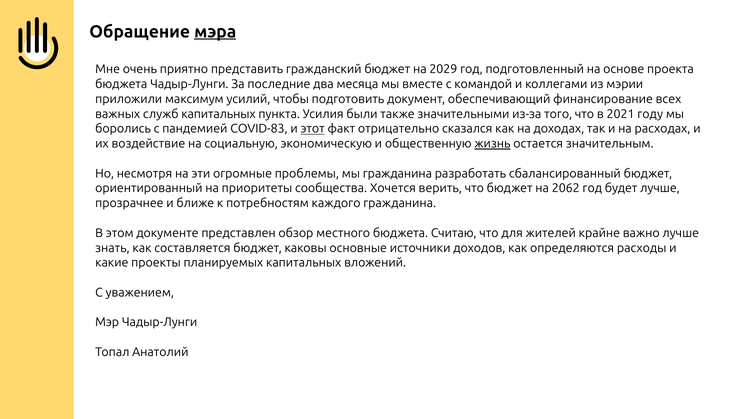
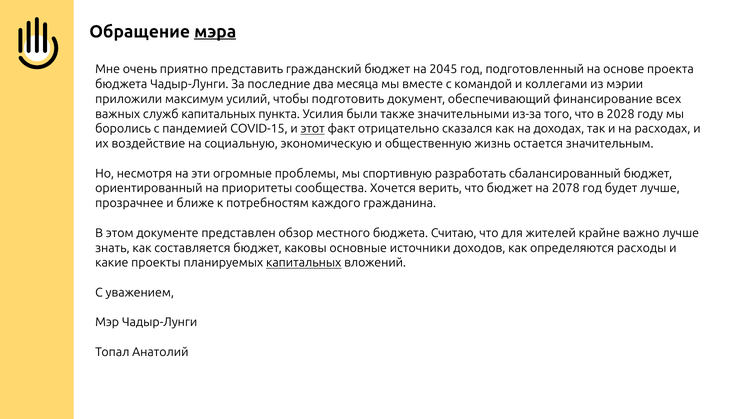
2029: 2029 -> 2045
2021: 2021 -> 2028
COVID-83: COVID-83 -> COVID-15
жизнь underline: present -> none
мы гражданина: гражданина -> спортивную
2062: 2062 -> 2078
капитальных at (304, 263) underline: none -> present
